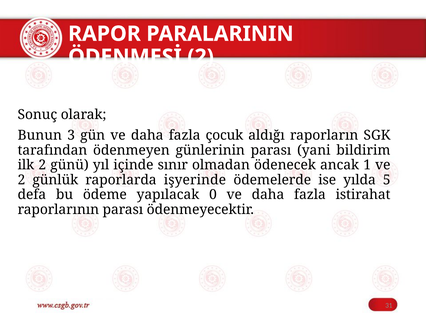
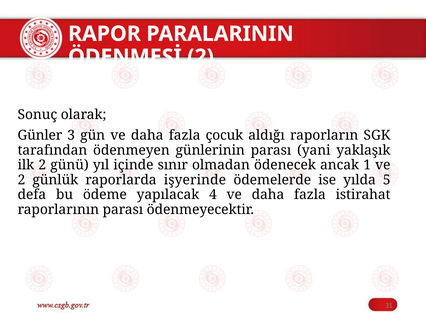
Bunun: Bunun -> Günler
bildirim: bildirim -> yaklaşık
0: 0 -> 4
